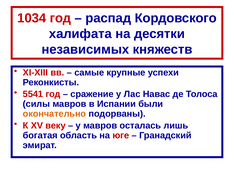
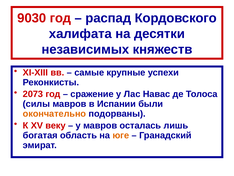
1034: 1034 -> 9030
5541: 5541 -> 2073
юге colour: red -> orange
